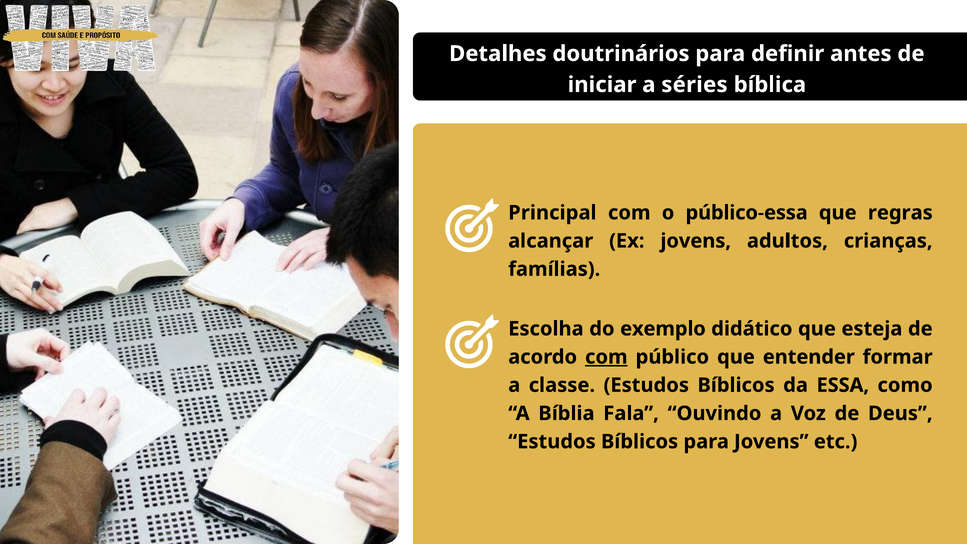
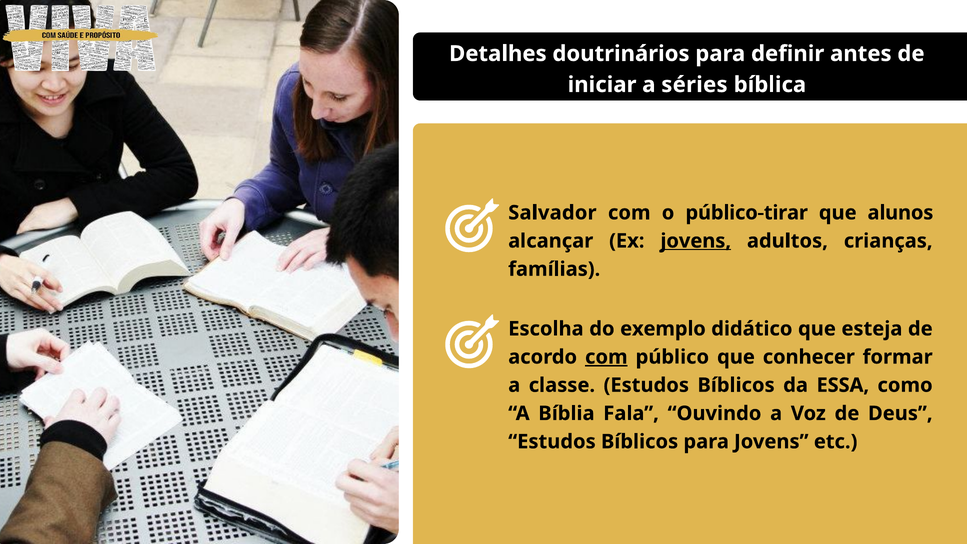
Principal: Principal -> Salvador
público-essa: público-essa -> público-tirar
regras: regras -> alunos
jovens at (696, 241) underline: none -> present
entender: entender -> conhecer
